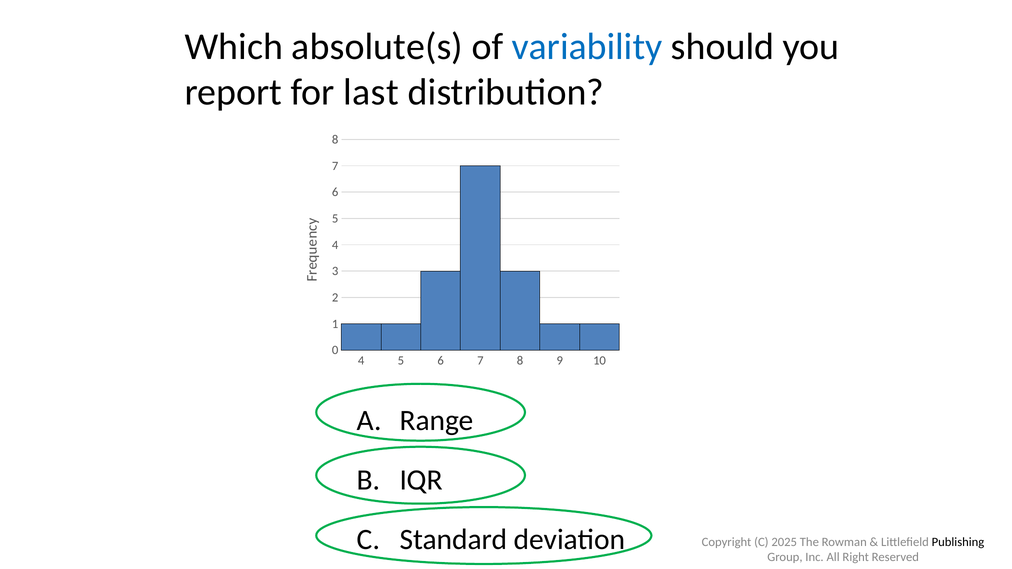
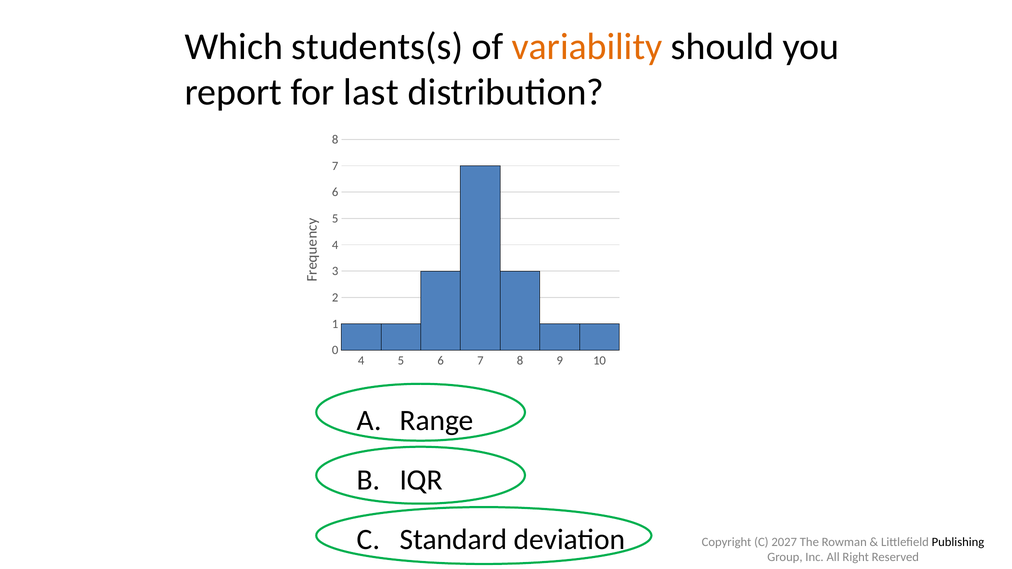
absolute(s: absolute(s -> students(s
variability colour: blue -> orange
2025: 2025 -> 2027
